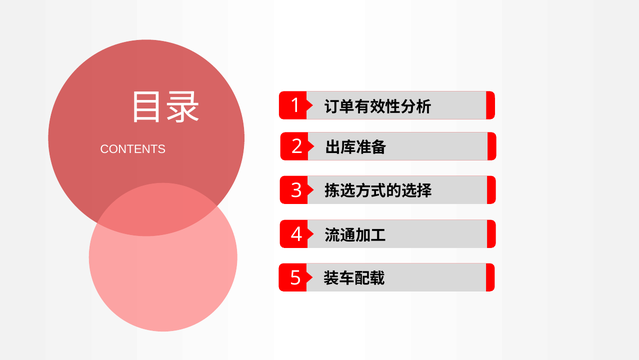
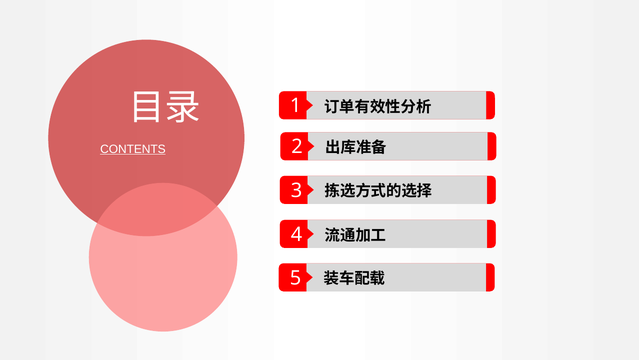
CONTENTS underline: none -> present
